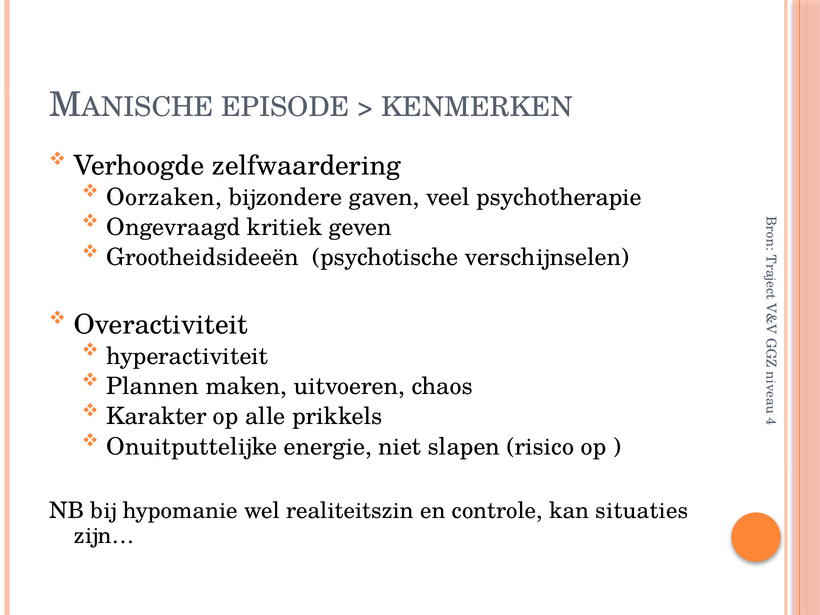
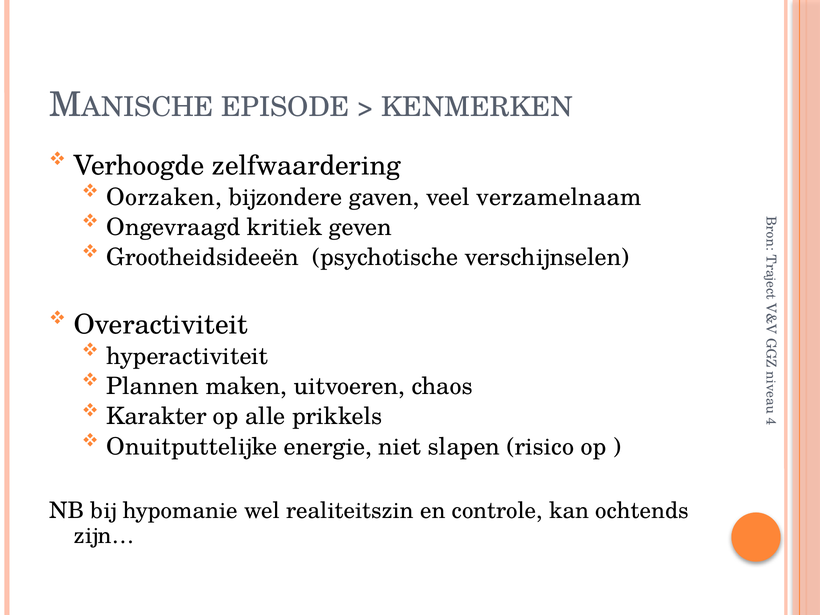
psychotherapie: psychotherapie -> verzamelnaam
situaties: situaties -> ochtends
